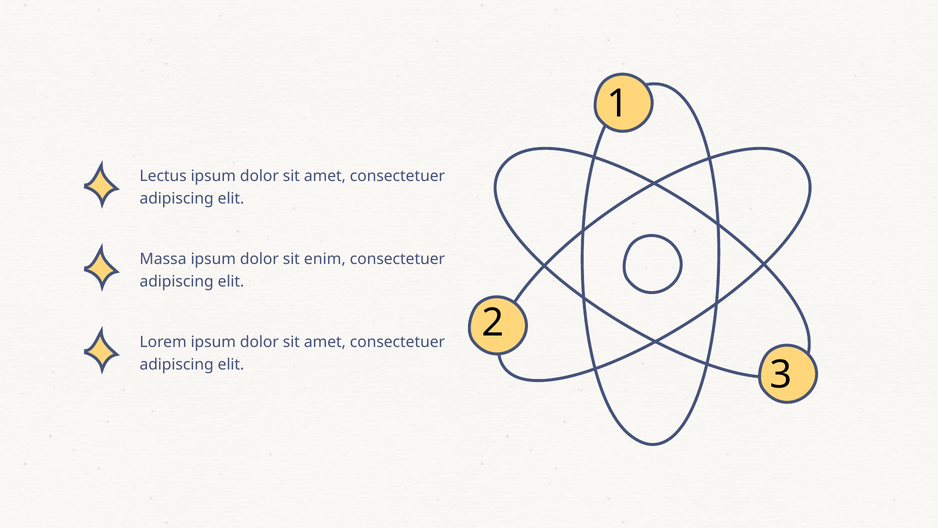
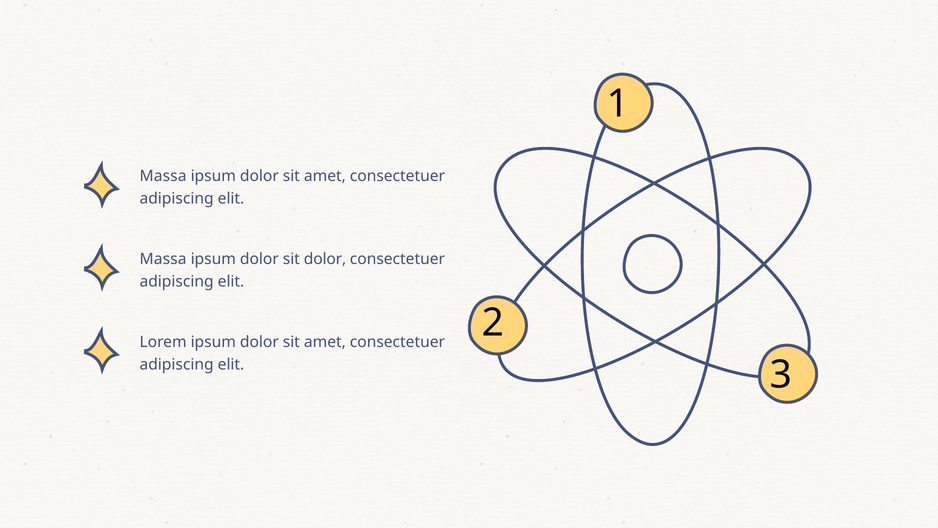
Lectus at (163, 176): Lectus -> Massa
sit enim: enim -> dolor
